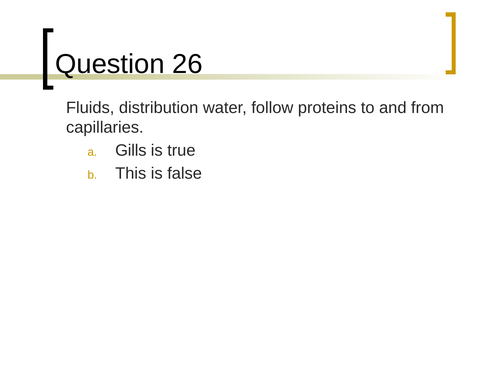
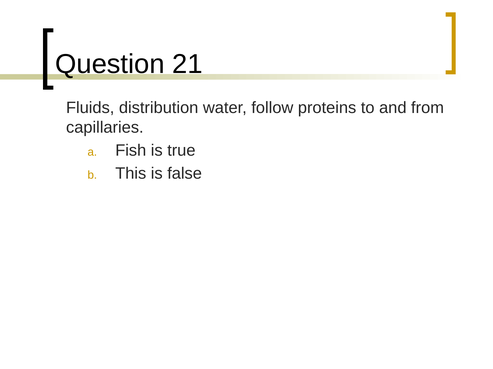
26: 26 -> 21
Gills: Gills -> Fish
